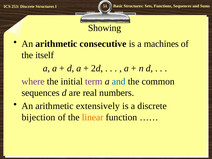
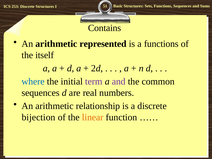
Showing: Showing -> Contains
consecutive: consecutive -> represented
a machines: machines -> functions
where colour: purple -> blue
and at (119, 82) colour: blue -> purple
extensively: extensively -> relationship
